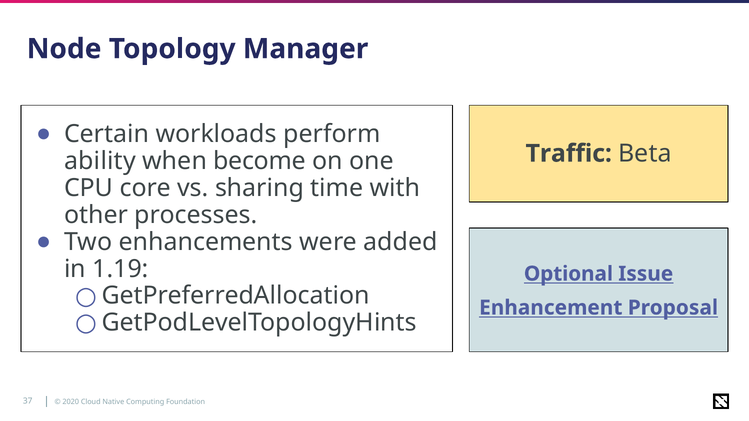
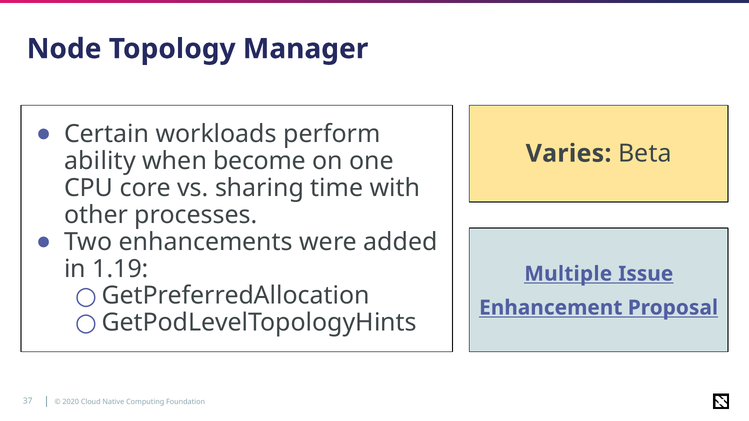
Traffic: Traffic -> Varies
Optional: Optional -> Multiple
